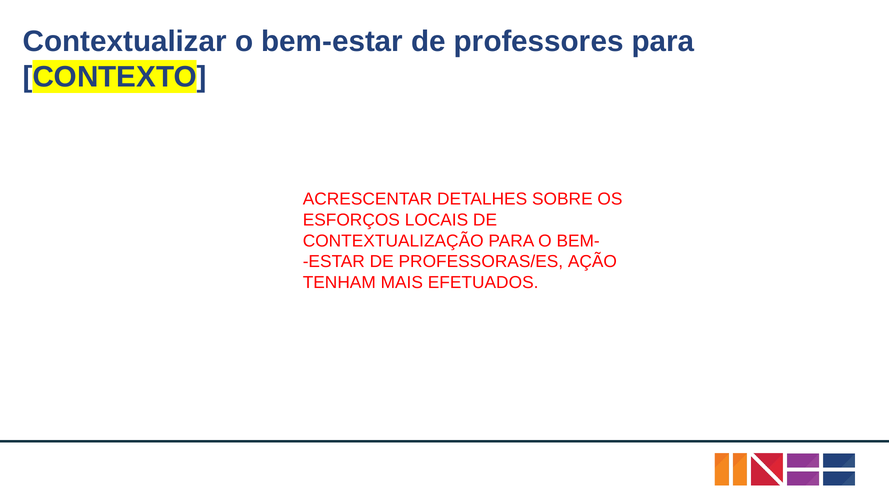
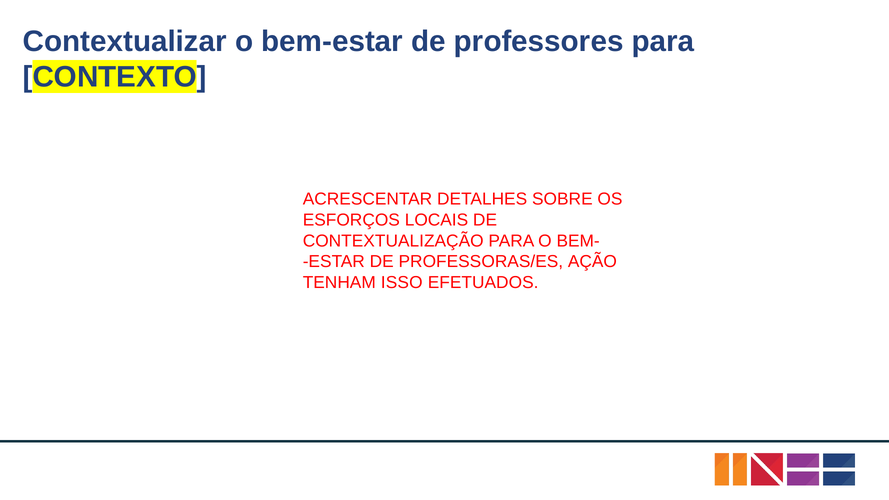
MAIS: MAIS -> ISSO
